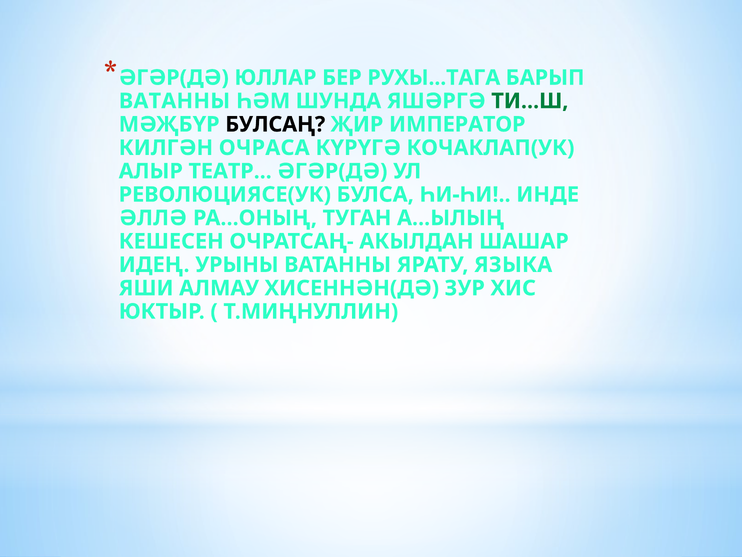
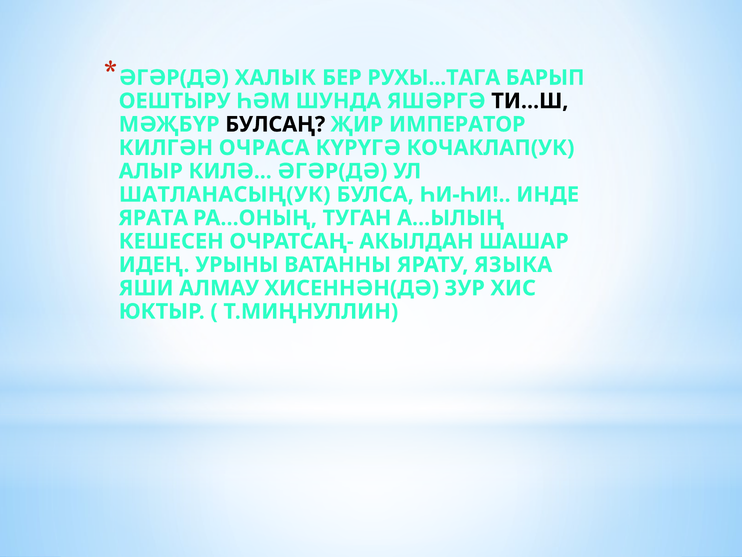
ЮЛЛАР: ЮЛЛАР -> ХАЛЫК
ВАТАННЫ at (175, 101): ВАТАННЫ -> ОЕШТЫРУ
ТИ...Ш colour: green -> black
ТЕАТР: ТЕАТР -> КИЛӘ
РЕВОЛЮЦИЯСЕ(УК: РЕВОЛЮЦИЯСЕ(УК -> ШАТЛАНАСЫҢ(УК
ӘЛЛӘ: ӘЛЛӘ -> ЯРАТА
